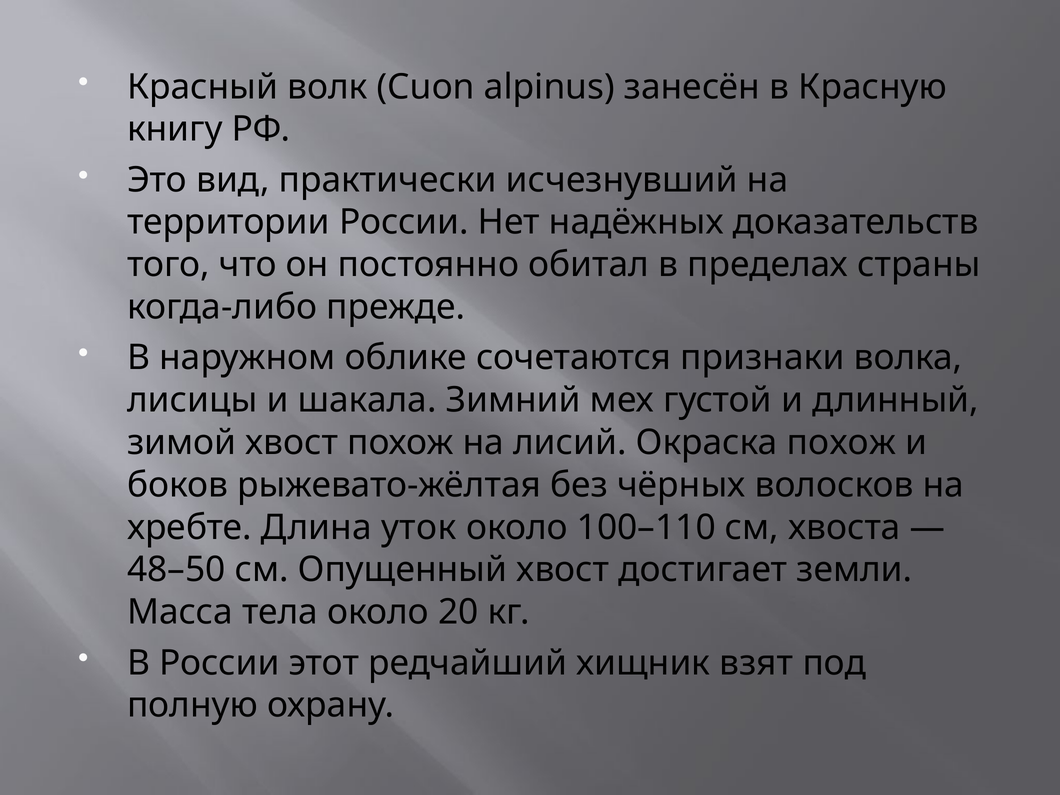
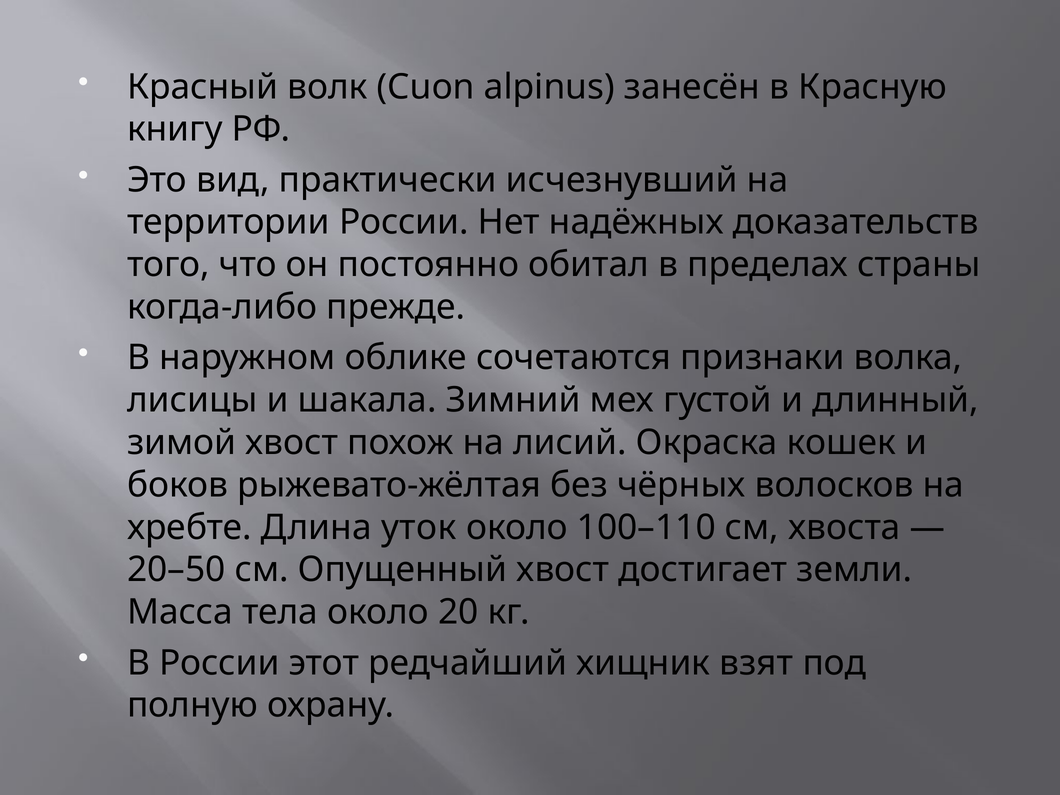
Окраска похож: похож -> кошек
48–50: 48–50 -> 20–50
